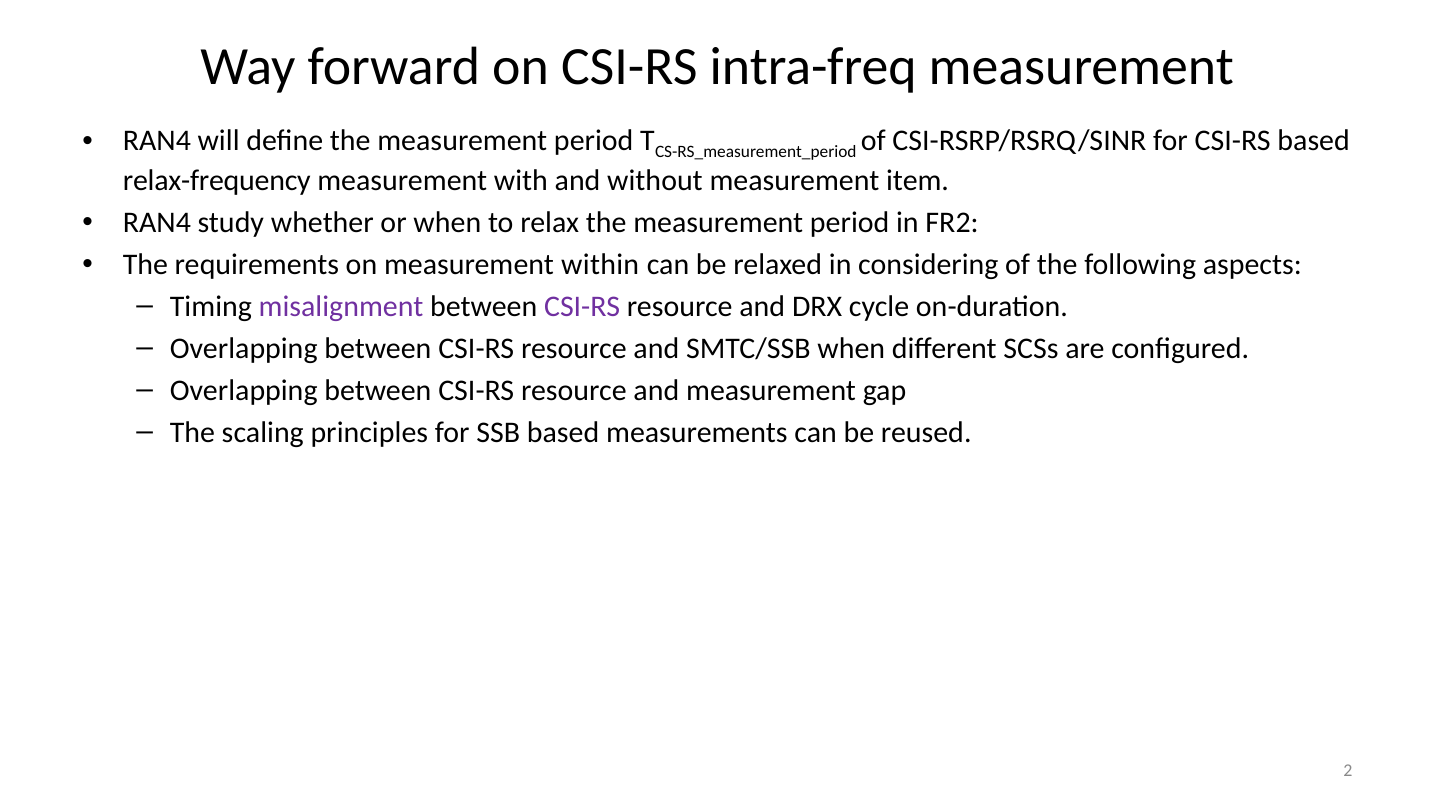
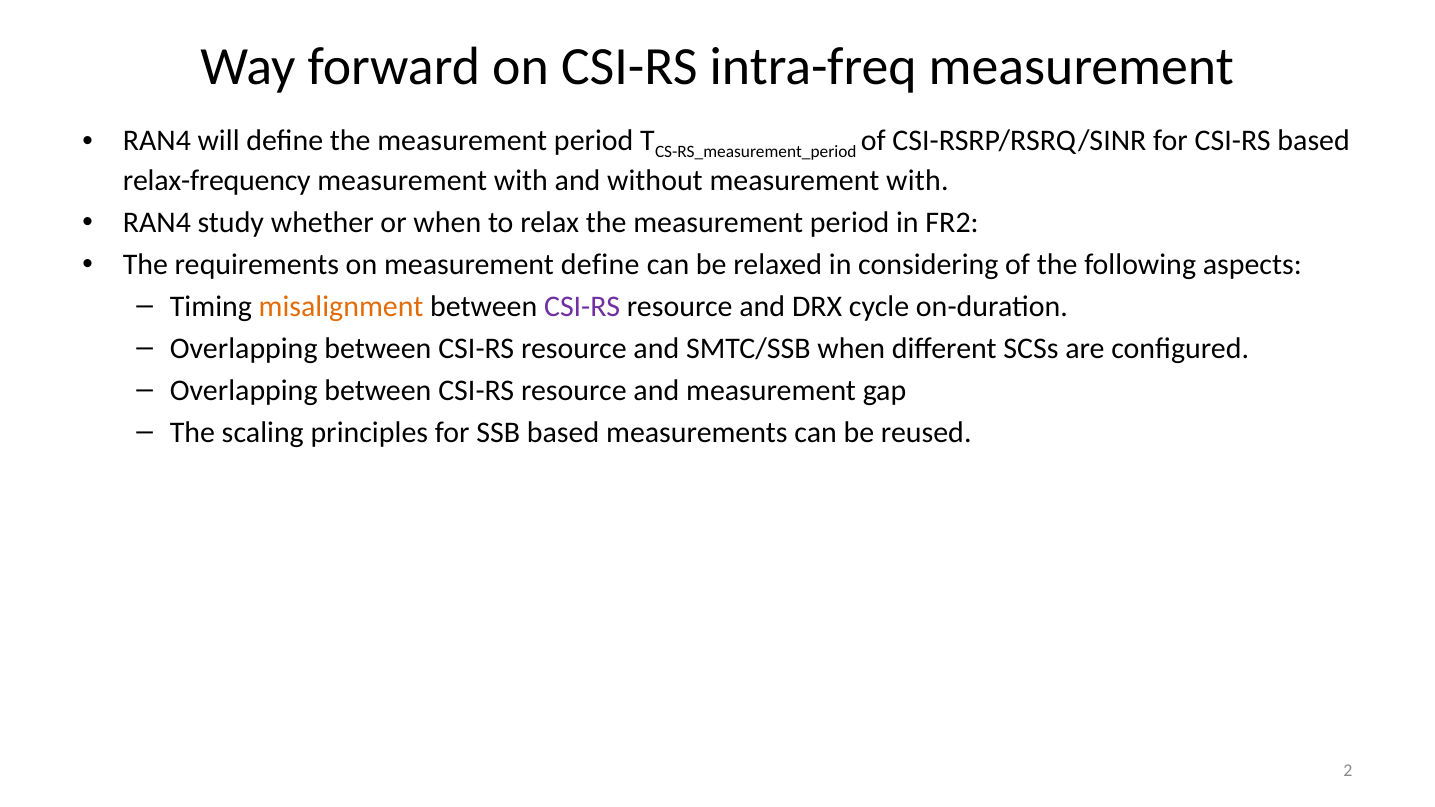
without measurement item: item -> with
measurement within: within -> define
misalignment colour: purple -> orange
